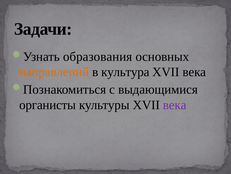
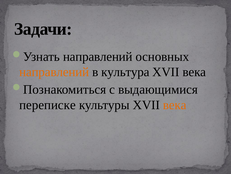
образования at (98, 56): образования -> направлений
органисты: органисты -> переписке
века at (175, 104) colour: purple -> orange
